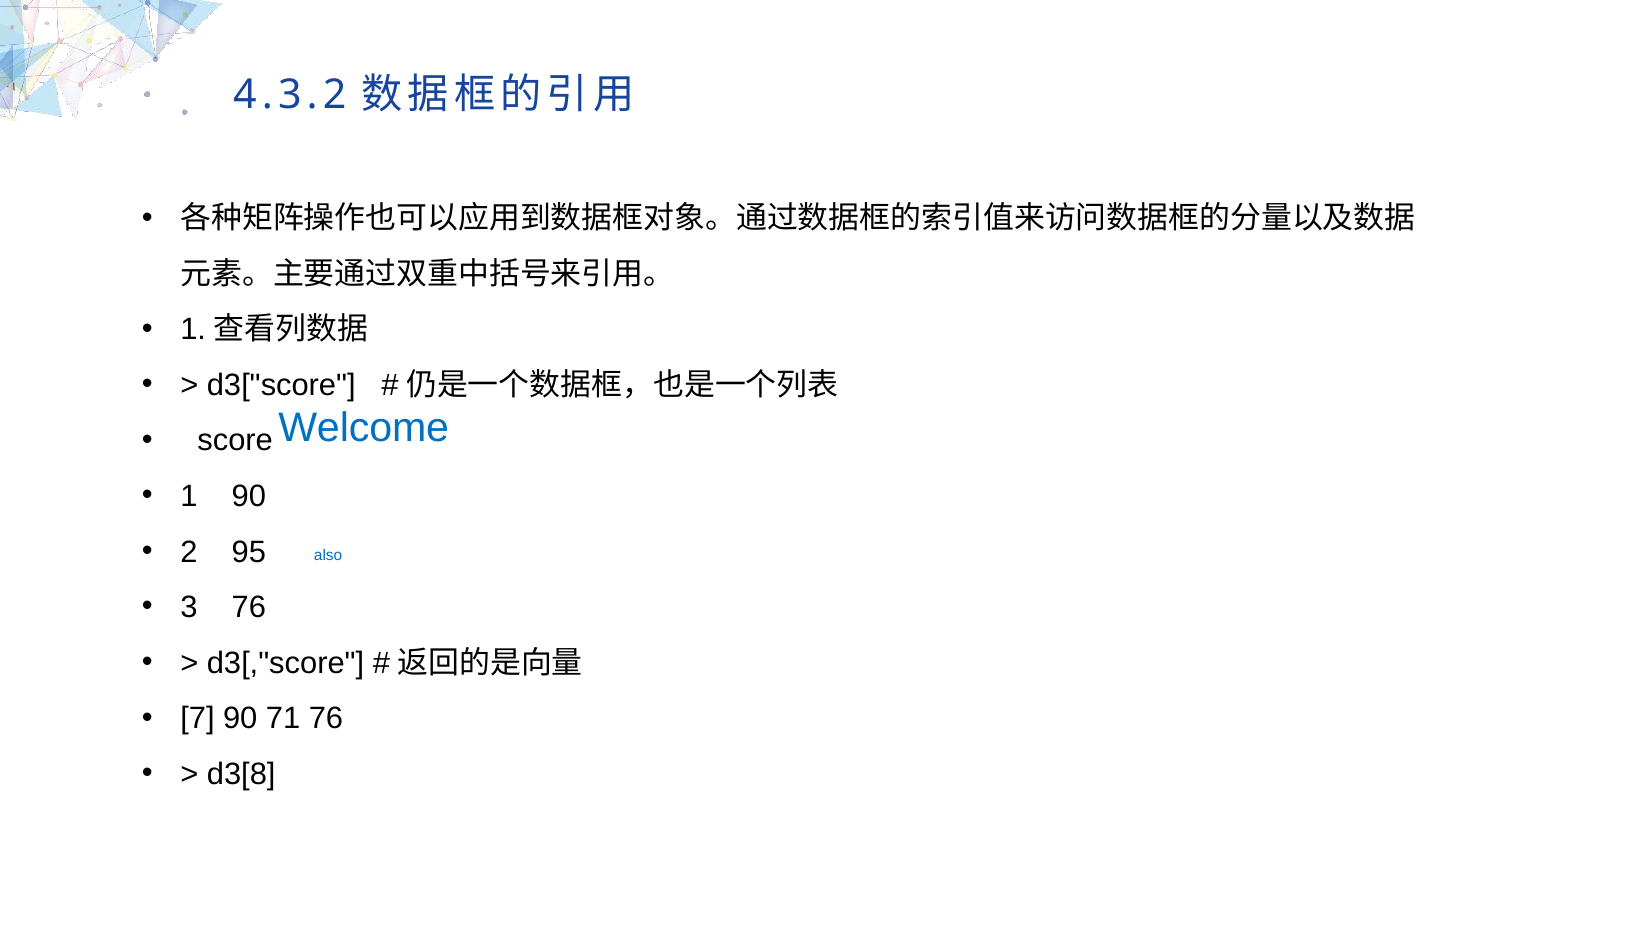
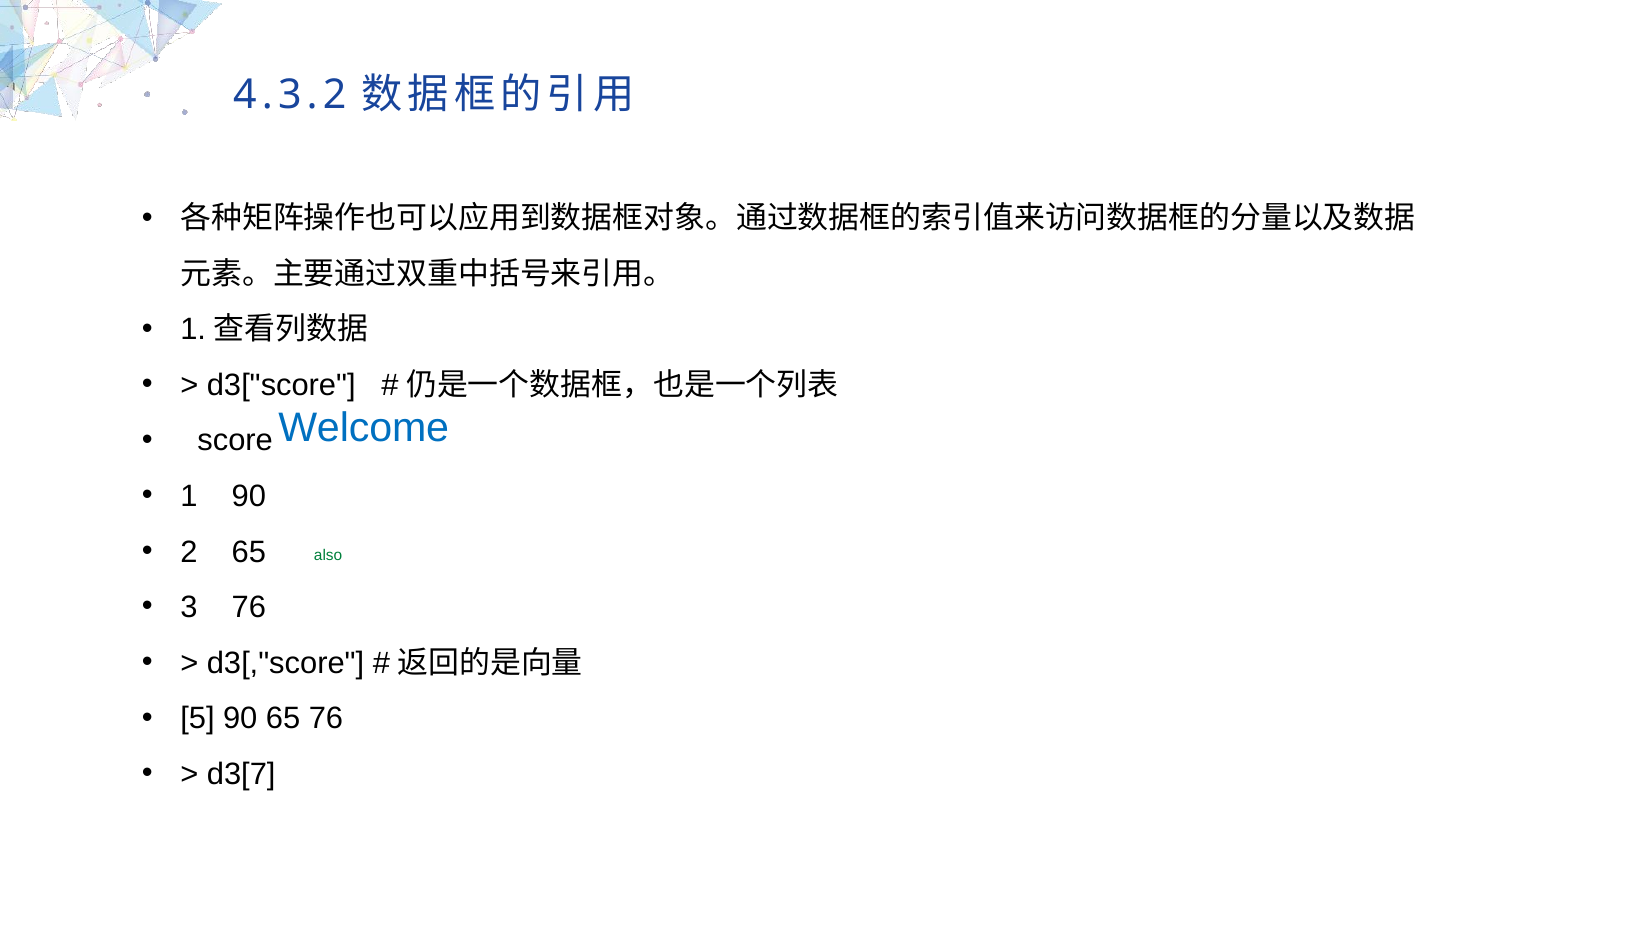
2 95: 95 -> 65
also at (328, 555) colour: blue -> green
7: 7 -> 5
90 71: 71 -> 65
d3[8: d3[8 -> d3[7
